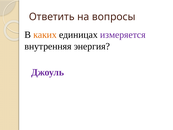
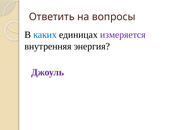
каких colour: orange -> blue
